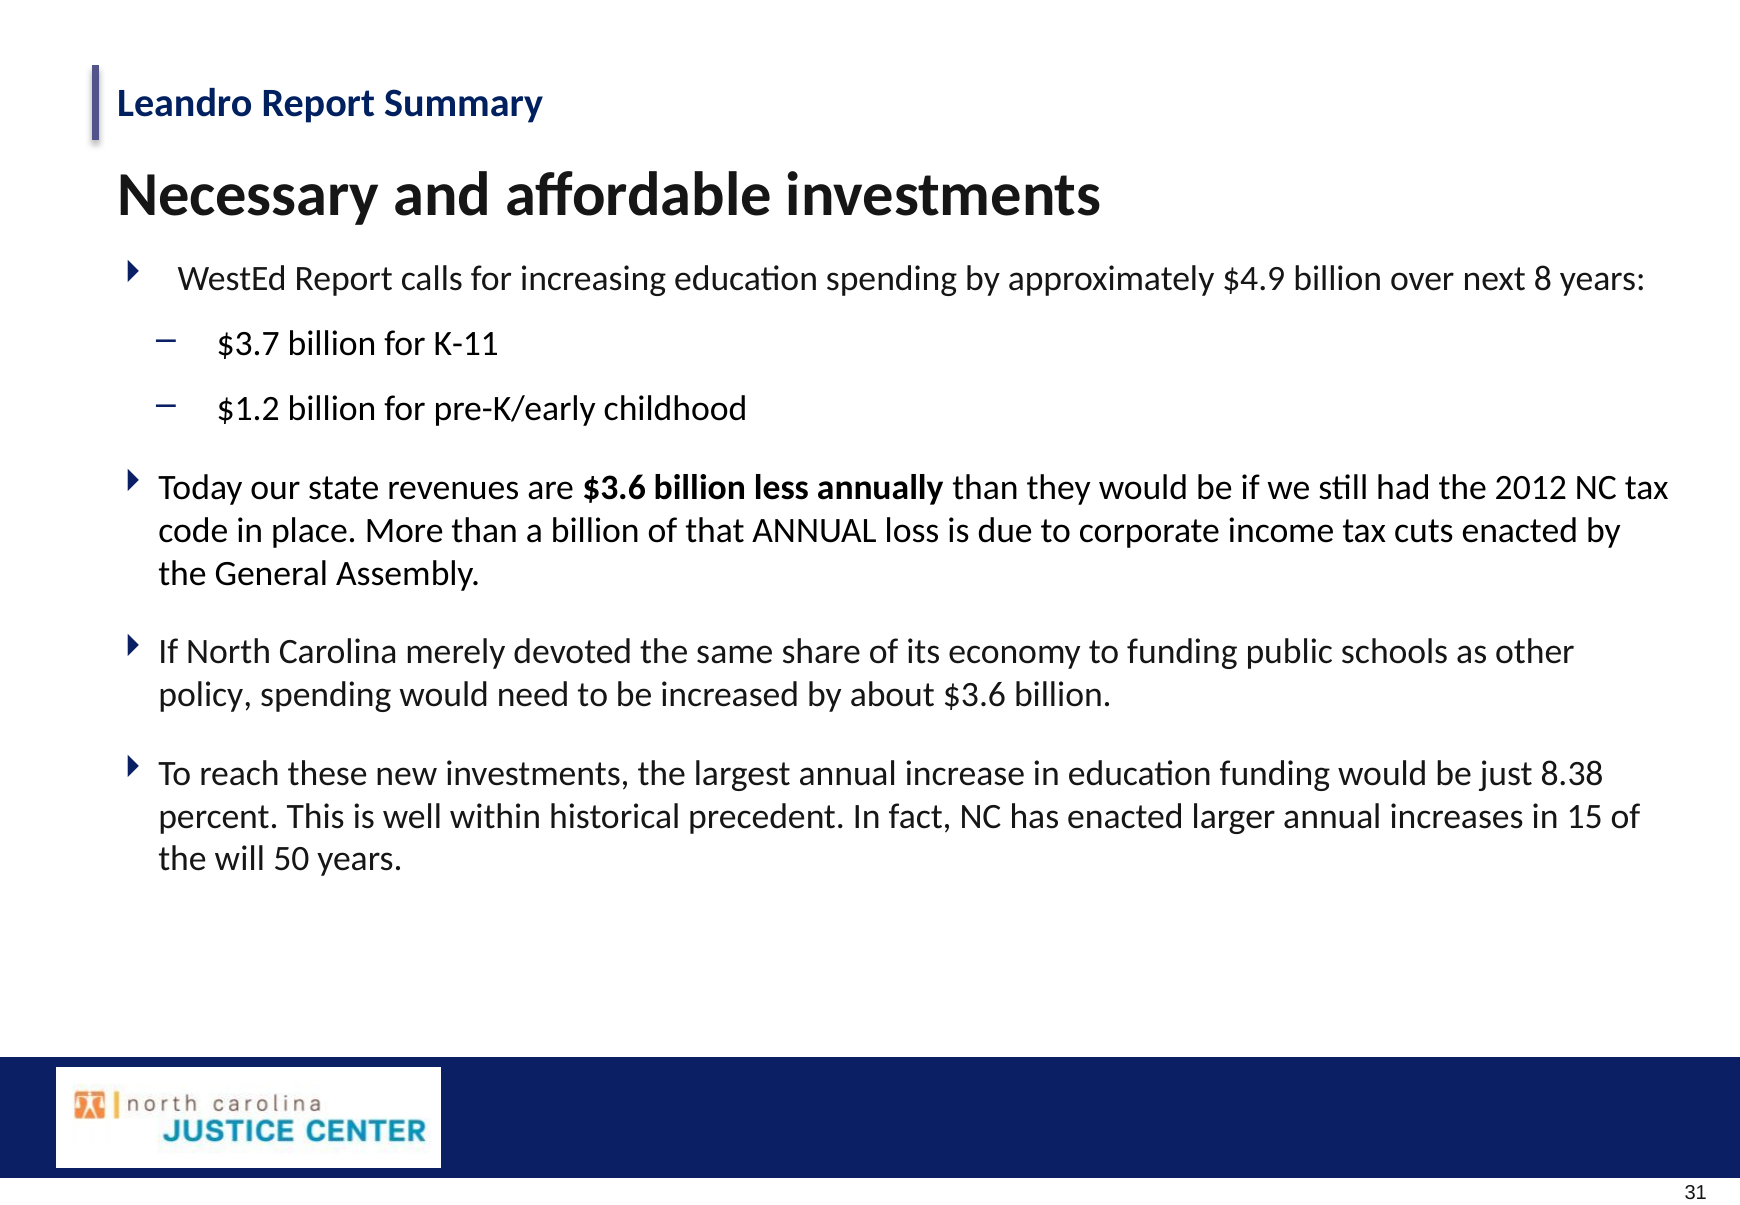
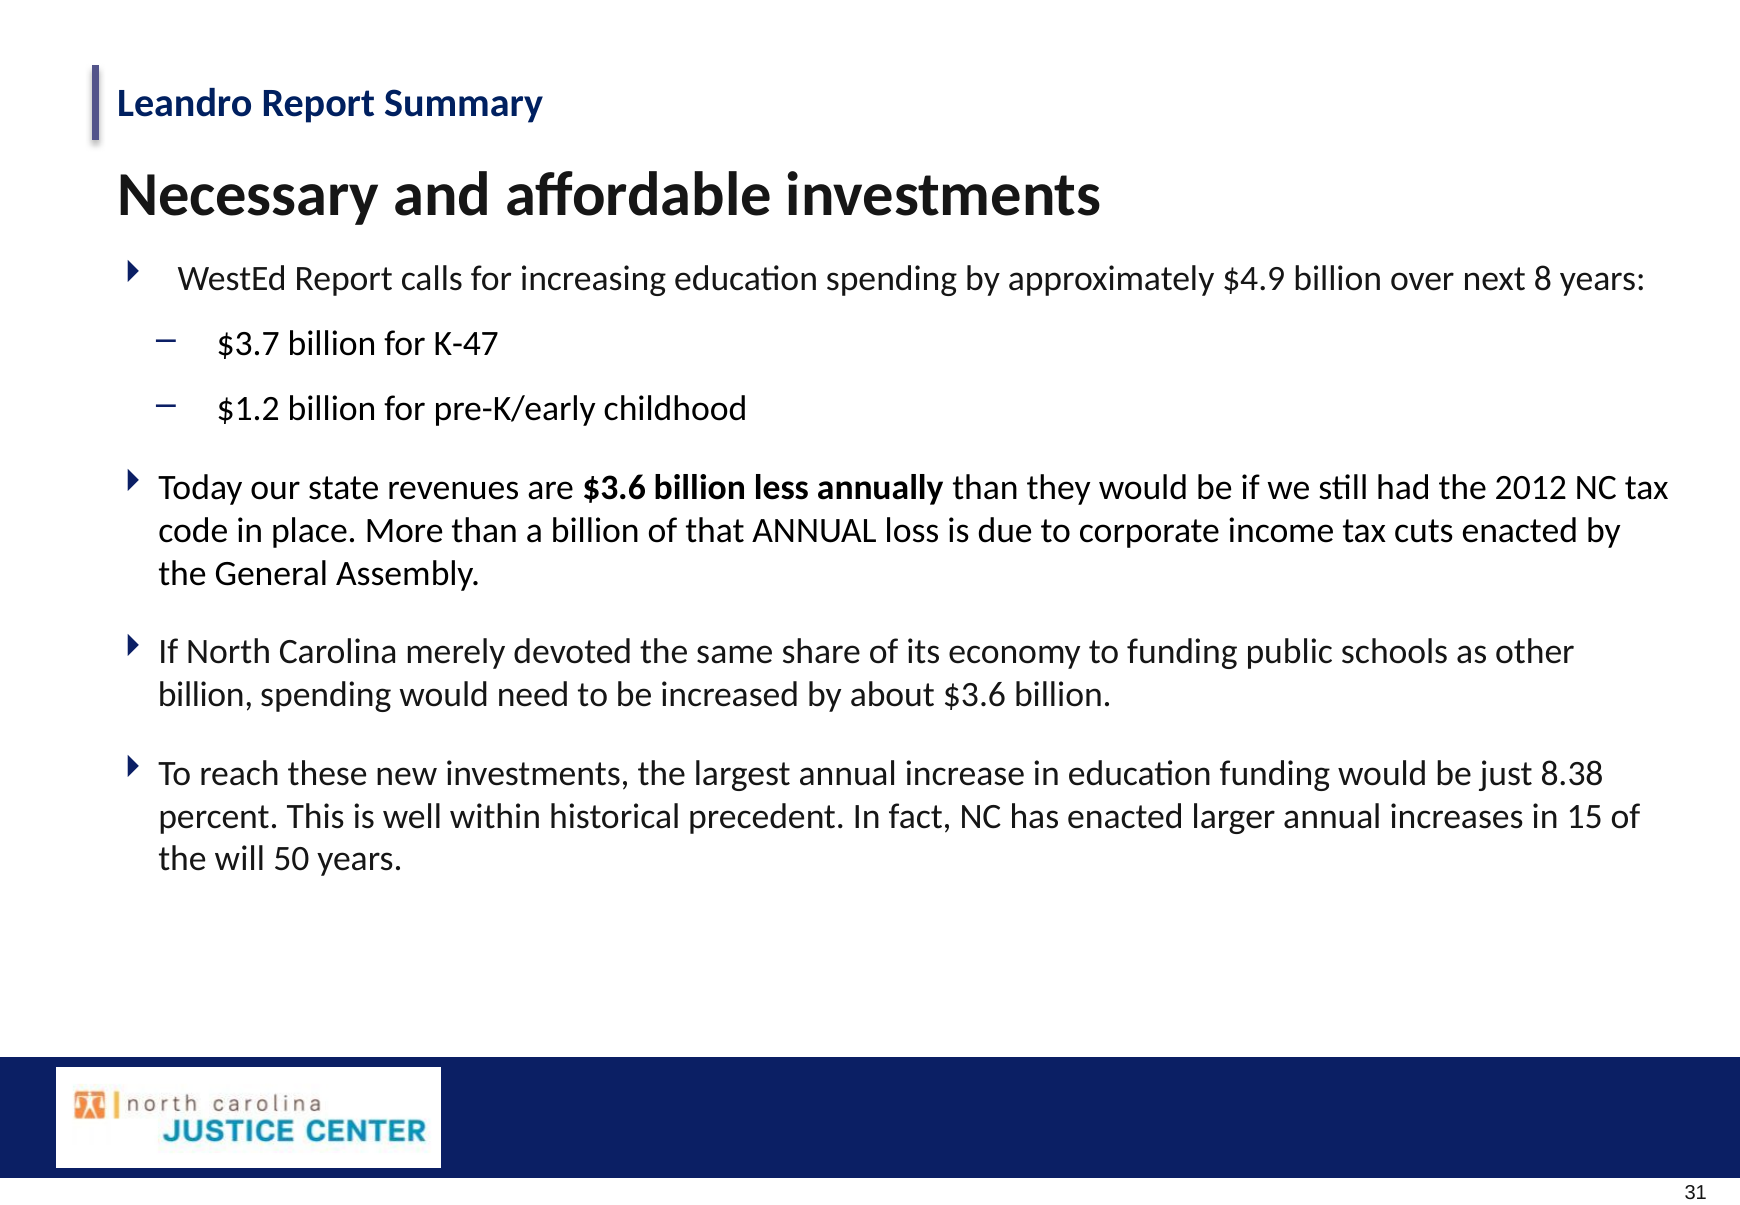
K-11: K-11 -> K-47
policy at (205, 695): policy -> billion
